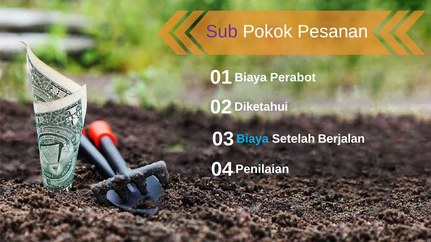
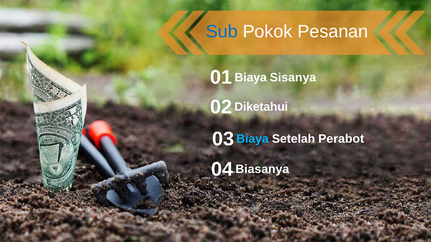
Sub colour: purple -> blue
Perabot: Perabot -> Sisanya
Berjalan: Berjalan -> Perabot
Penilaian: Penilaian -> Biasanya
